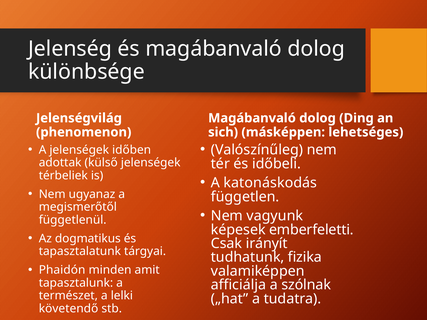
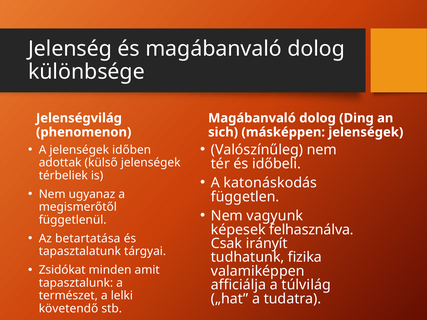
másképpen lehetséges: lehetséges -> jelenségek
emberfeletti: emberfeletti -> felhasználva
dogmatikus: dogmatikus -> betartatása
Phaidón: Phaidón -> Zsidókat
szólnak: szólnak -> túlvilág
